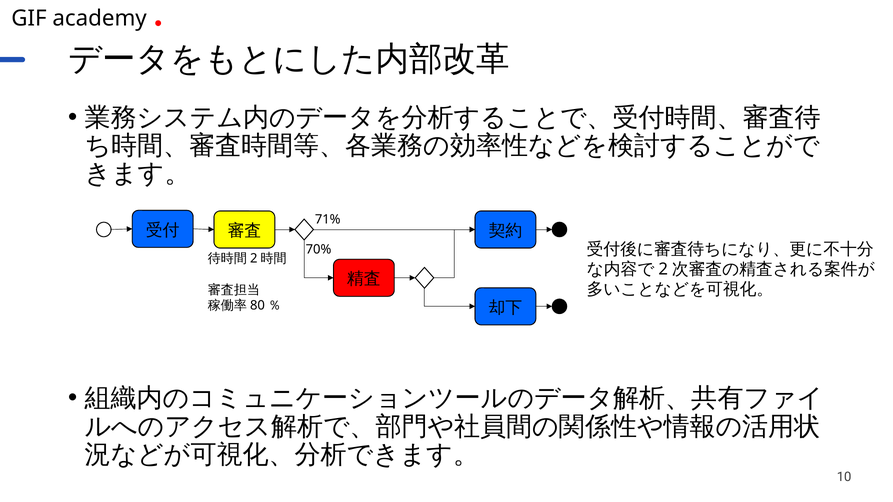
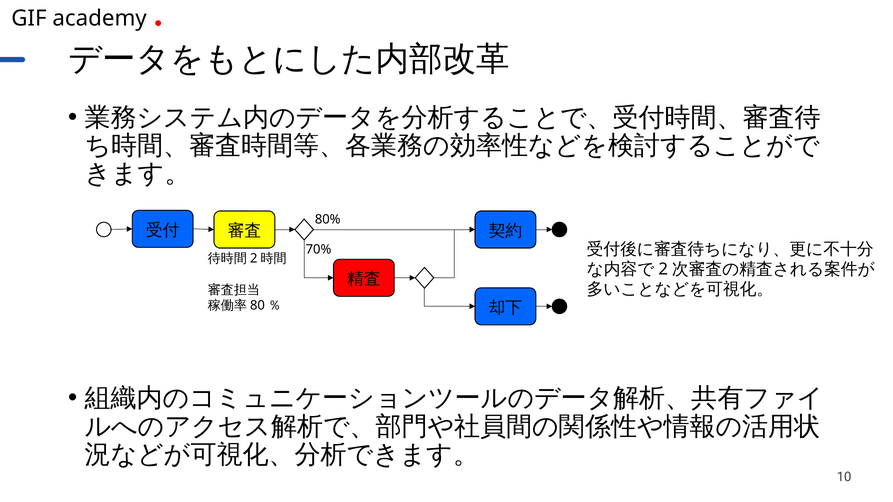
71%: 71% -> 80%
